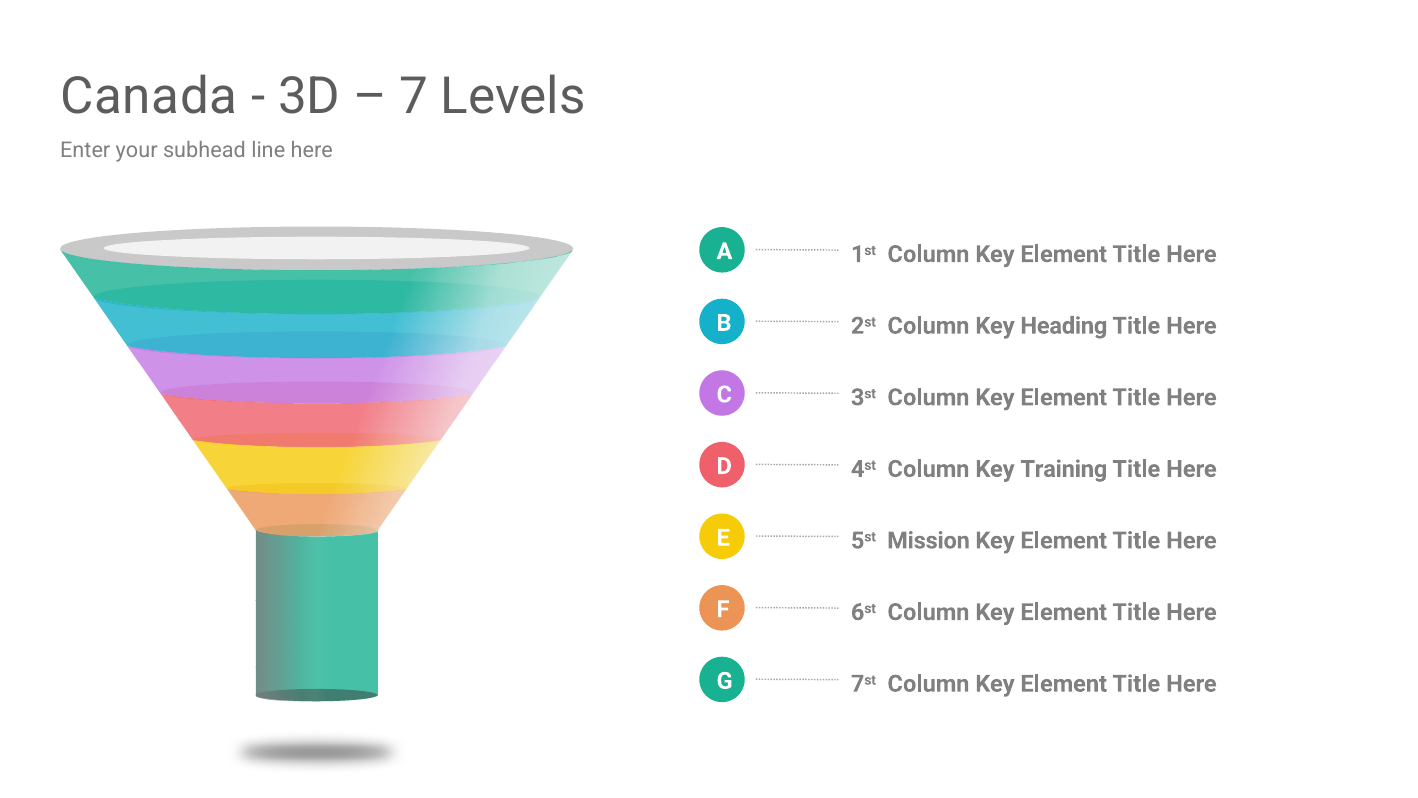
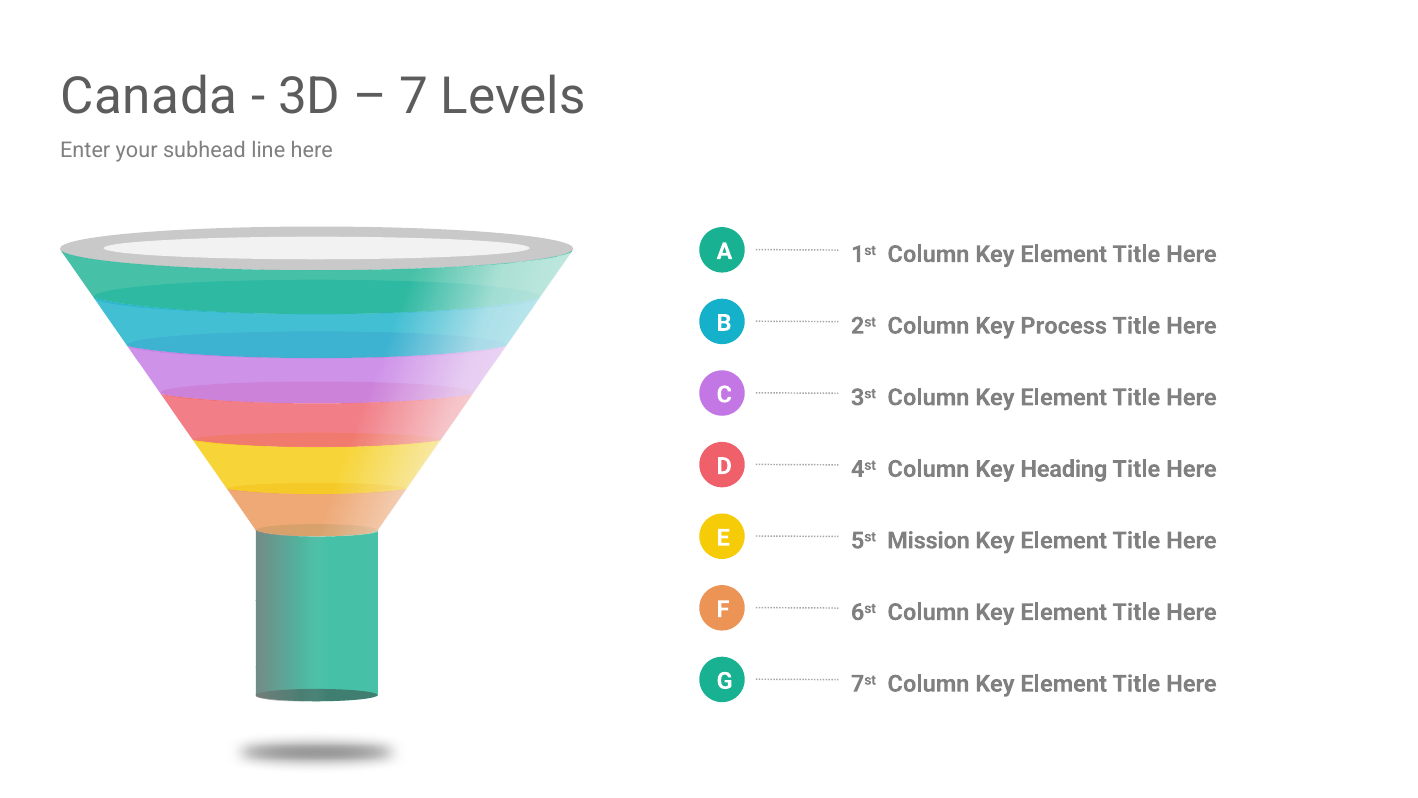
Heading: Heading -> Process
Training: Training -> Heading
